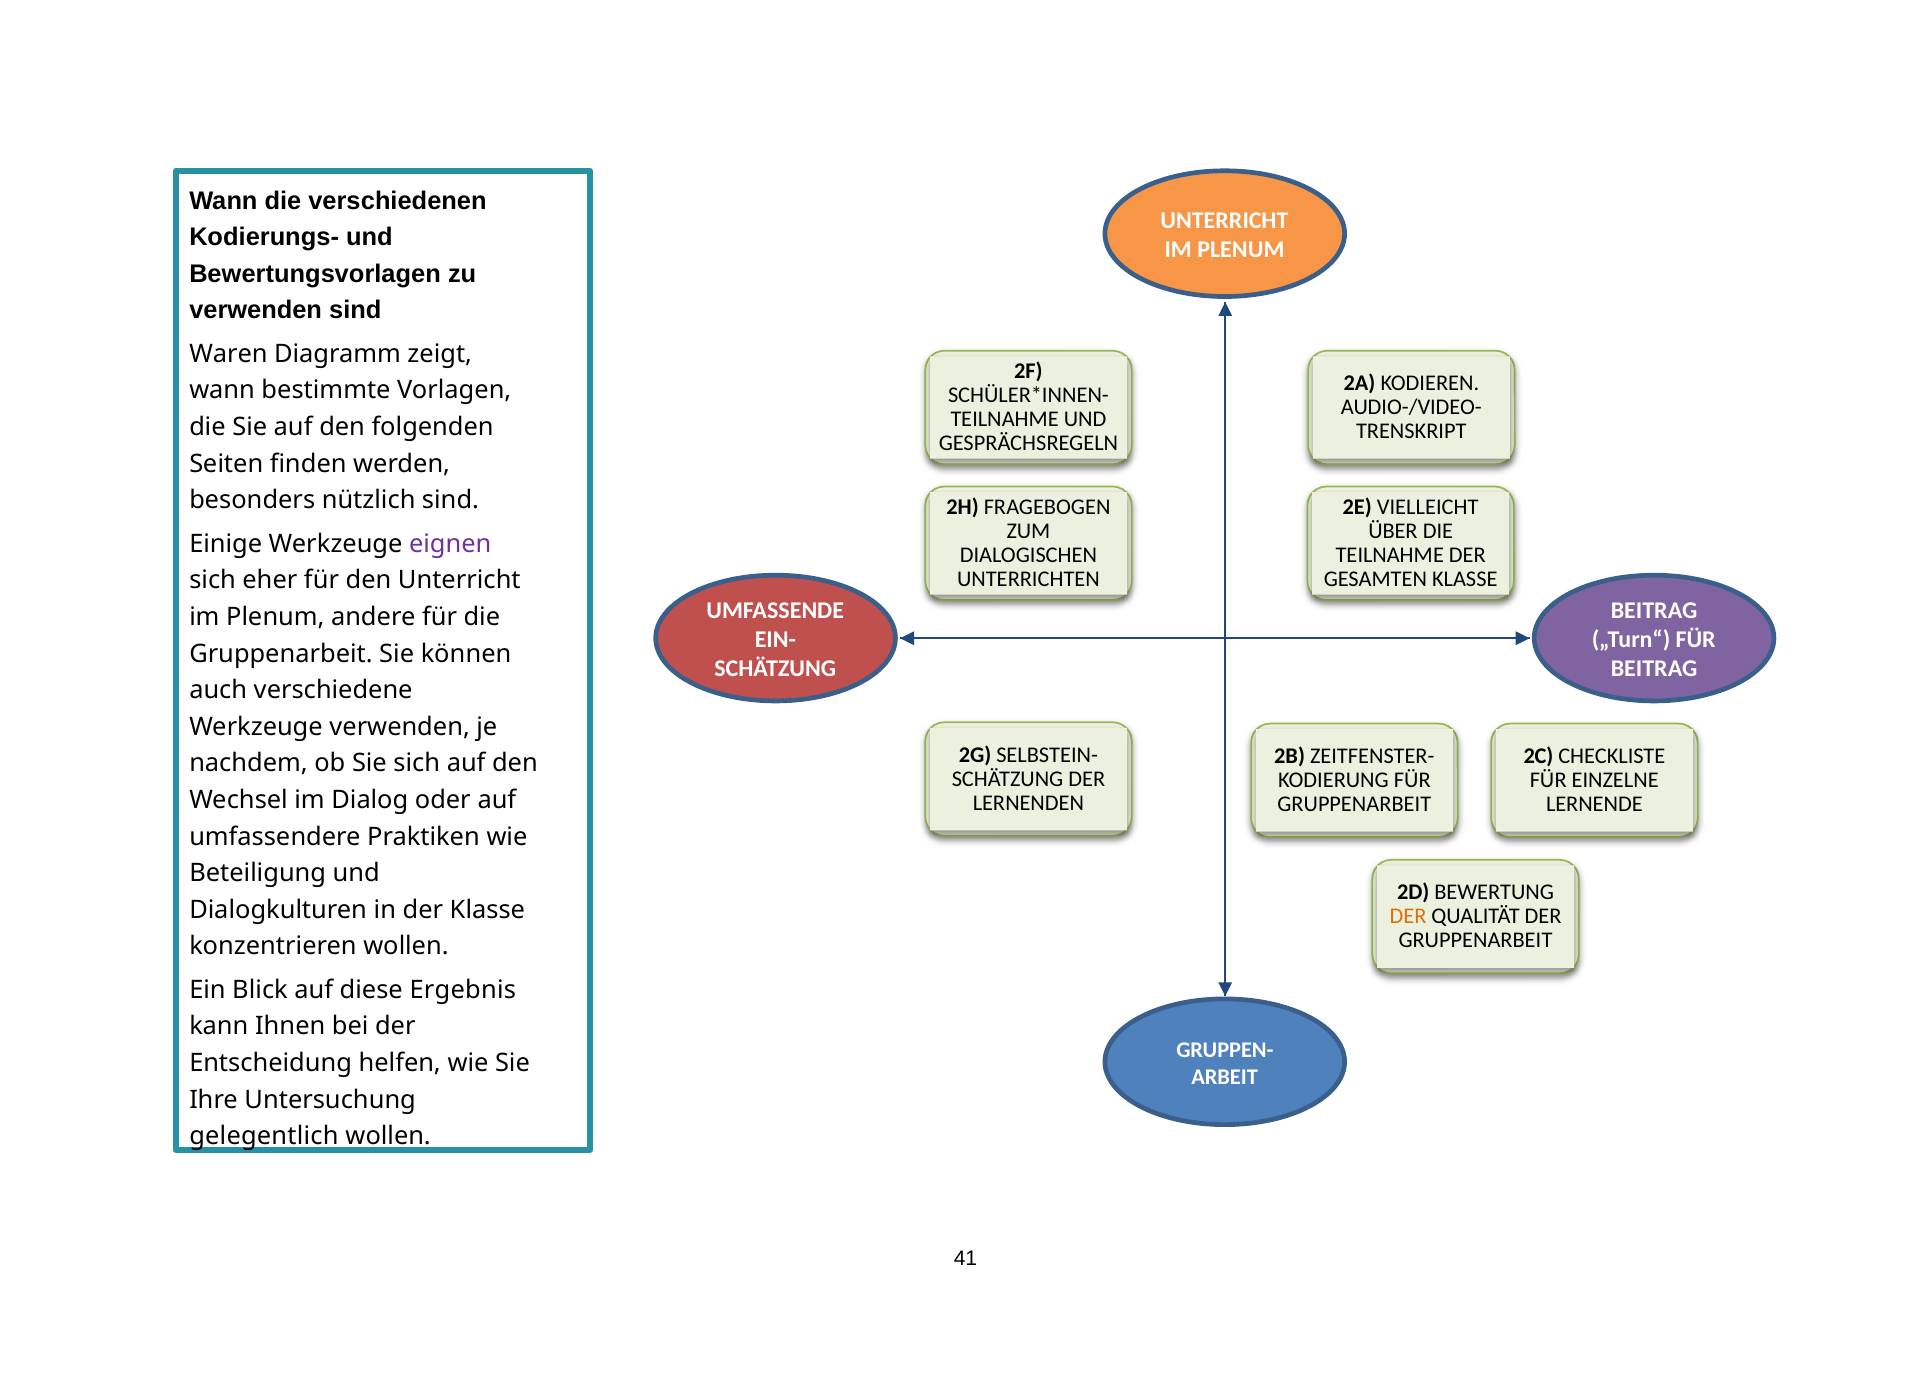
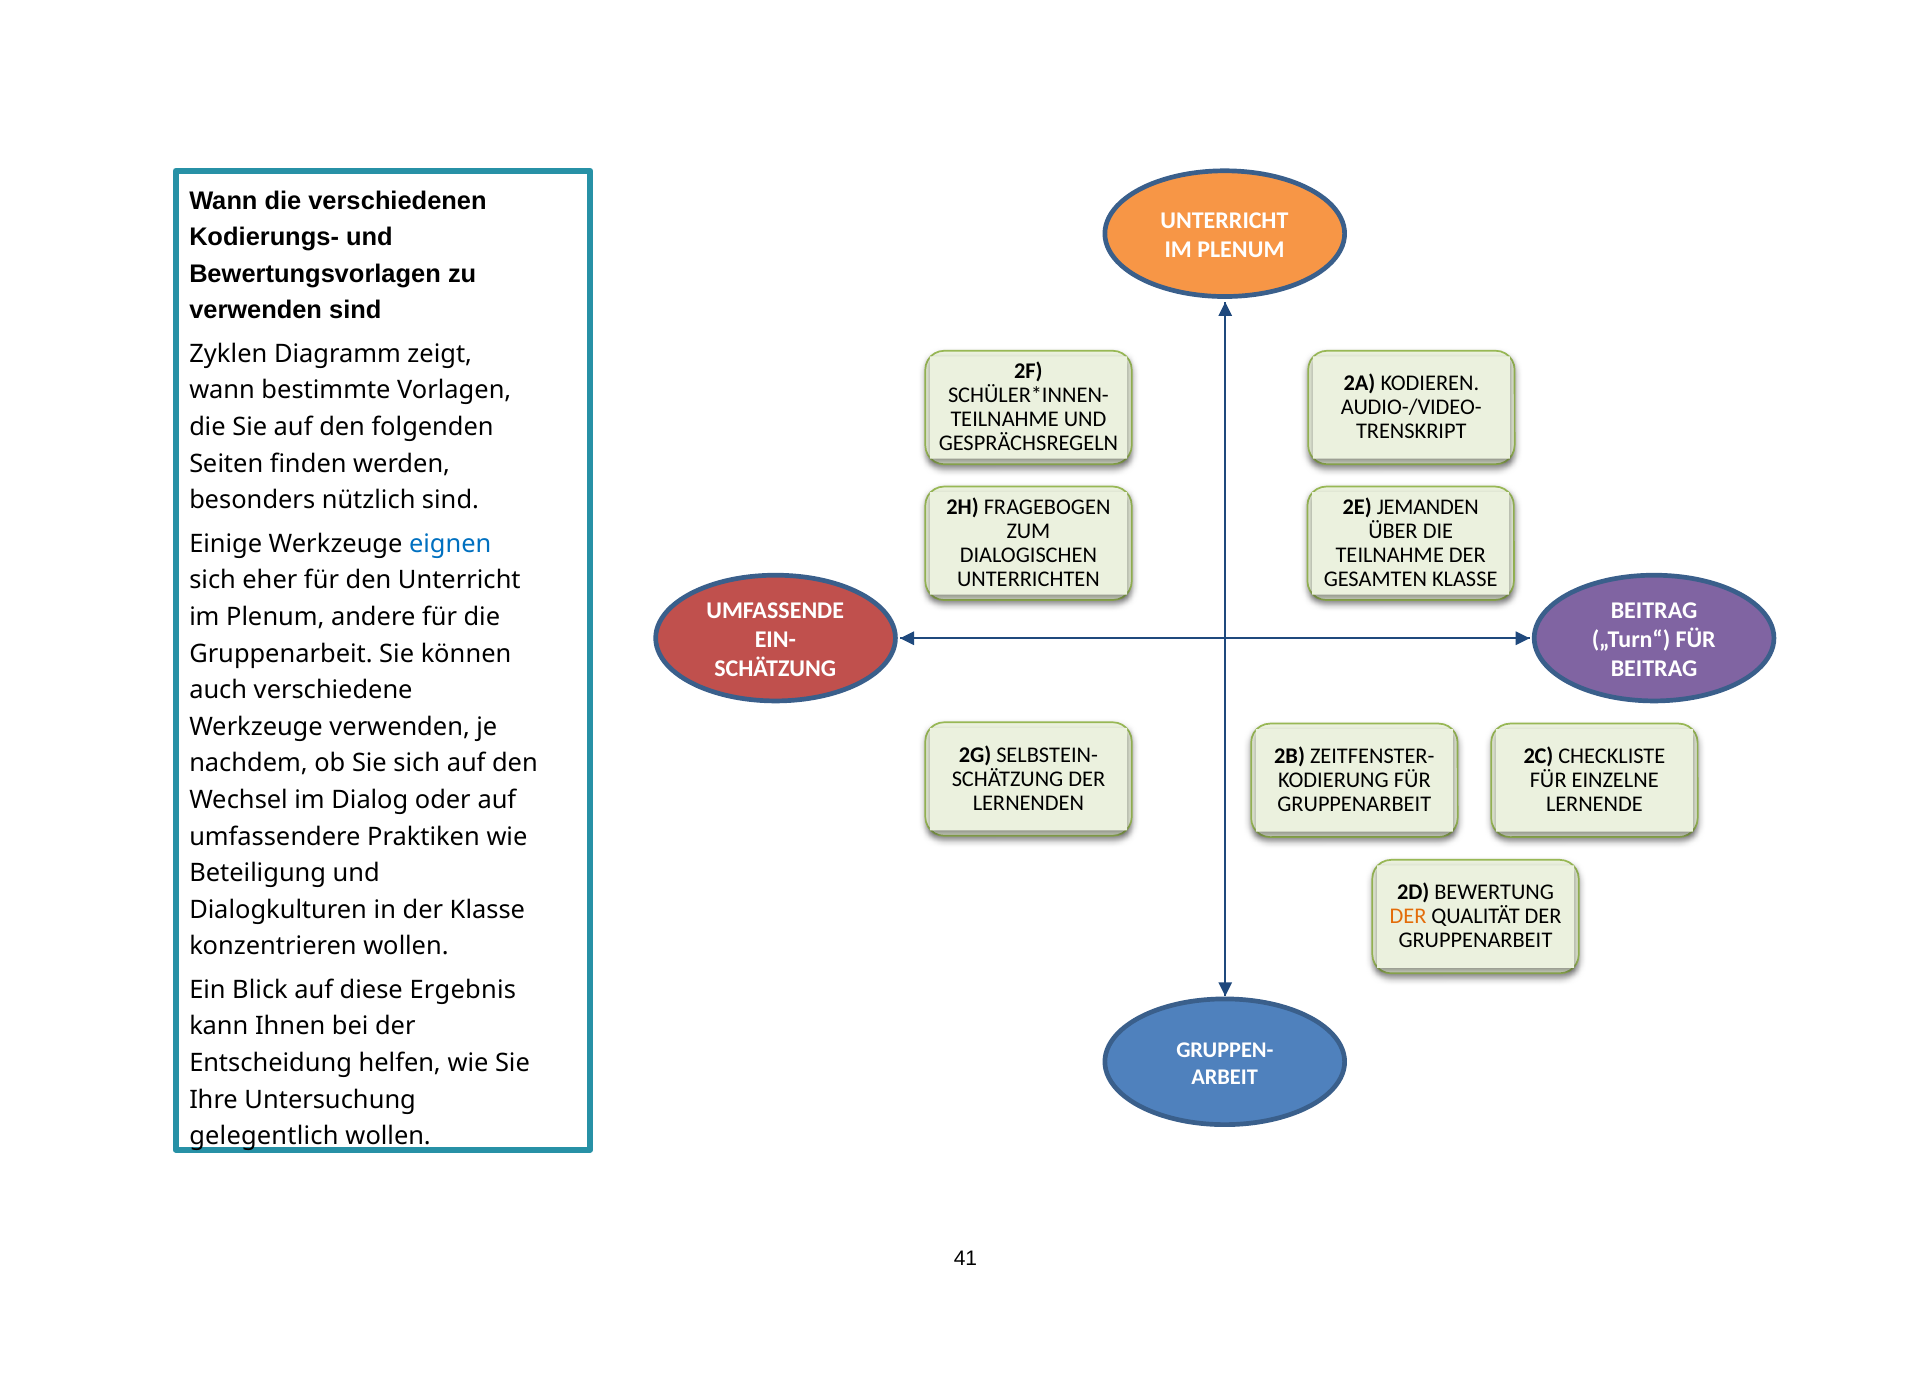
Waren: Waren -> Zyklen
VIELLEICHT: VIELLEICHT -> JEMANDEN
eignen colour: purple -> blue
